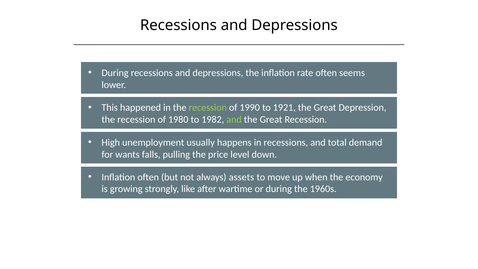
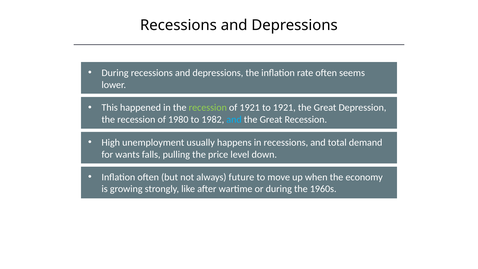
of 1990: 1990 -> 1921
and at (234, 120) colour: light green -> light blue
assets: assets -> future
